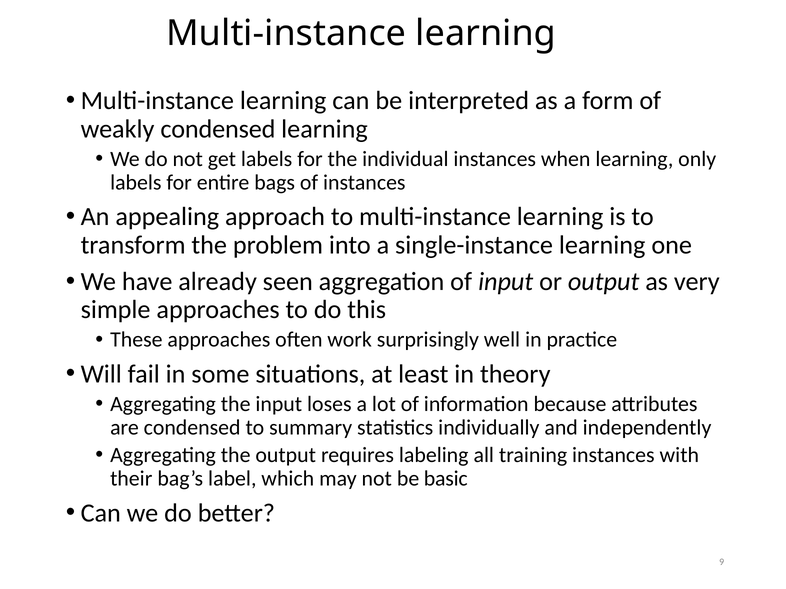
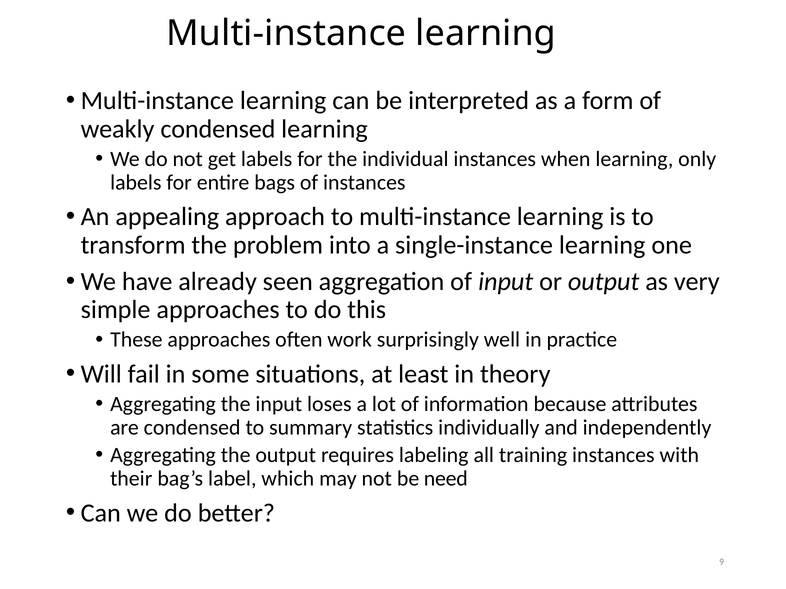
basic: basic -> need
